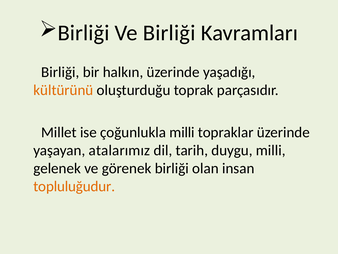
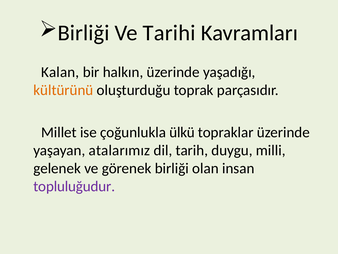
Ve Birliği: Birliği -> Tarihi
Birliği at (60, 72): Birliği -> Kalan
çoğunlukla milli: milli -> ülkü
topluluğudur colour: orange -> purple
